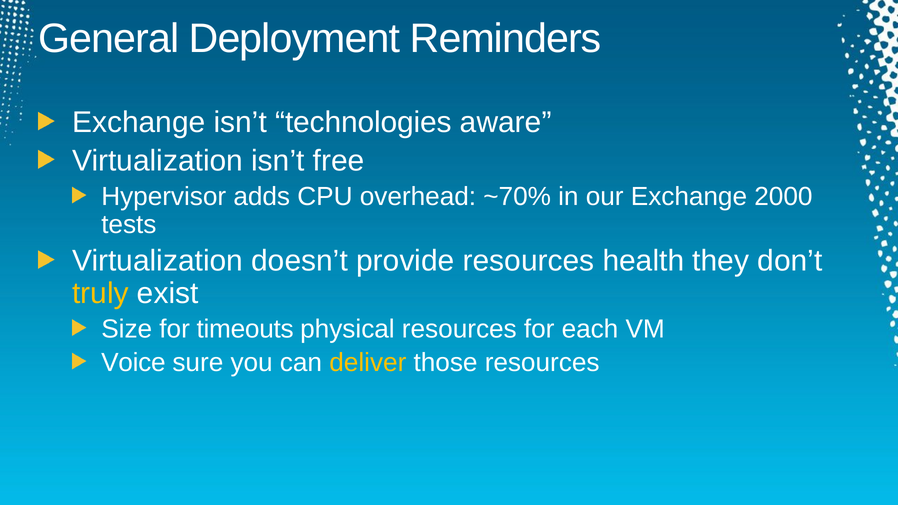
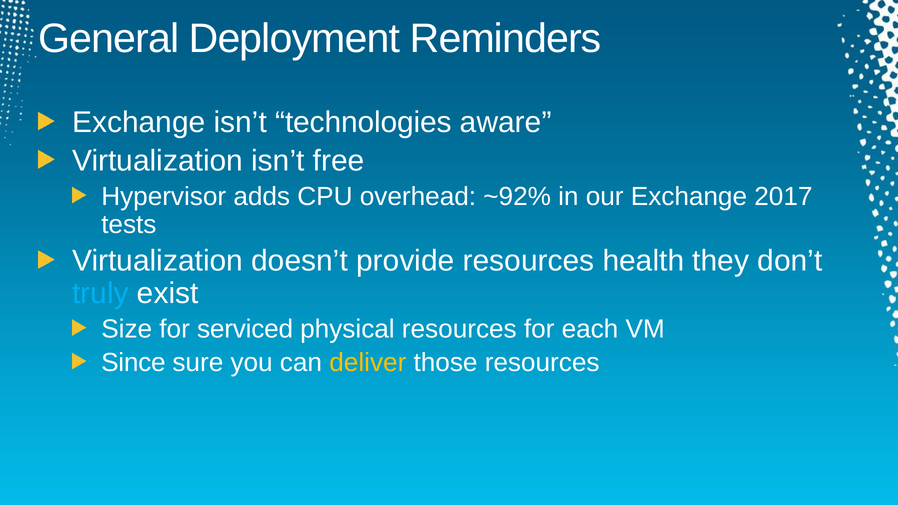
~70%: ~70% -> ~92%
2000: 2000 -> 2017
truly colour: yellow -> light blue
timeouts: timeouts -> serviced
Voice: Voice -> Since
